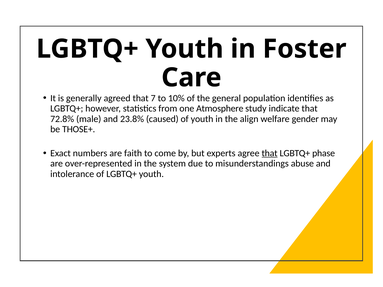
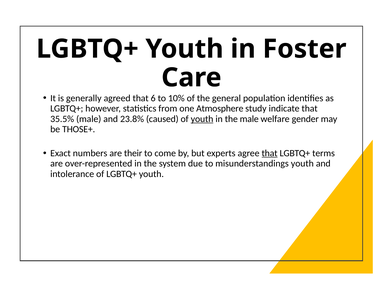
7: 7 -> 6
72.8%: 72.8% -> 35.5%
youth at (202, 119) underline: none -> present
the align: align -> male
faith: faith -> their
phase: phase -> terms
misunderstandings abuse: abuse -> youth
